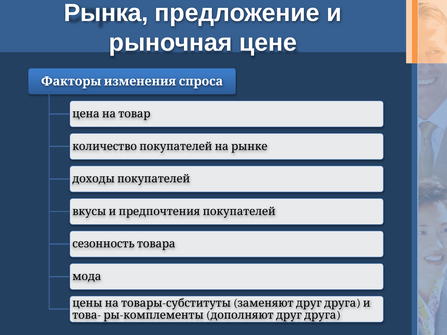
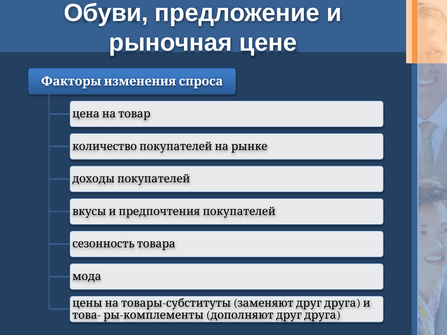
Рынка: Рынка -> Обуви
